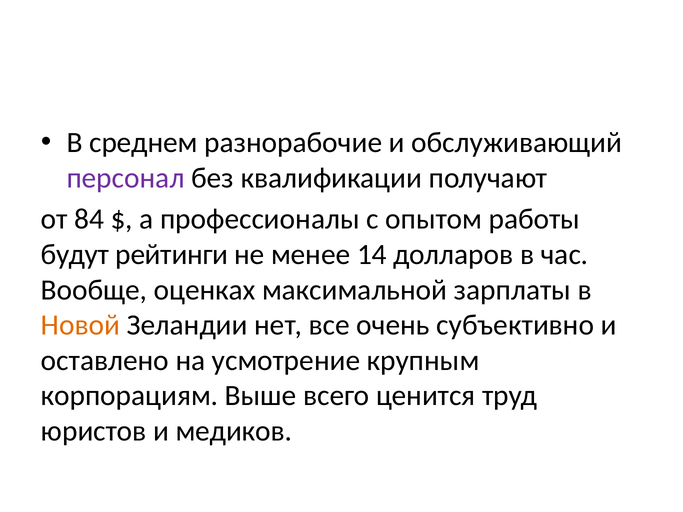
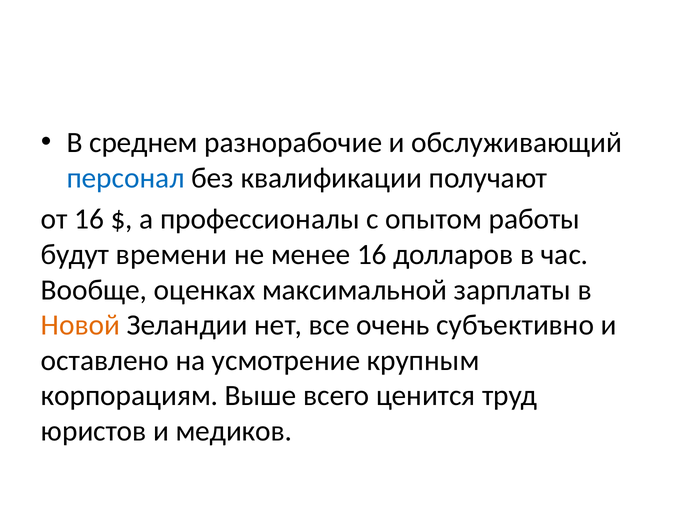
персонал colour: purple -> blue
от 84: 84 -> 16
рейтинги: рейтинги -> времени
менее 14: 14 -> 16
